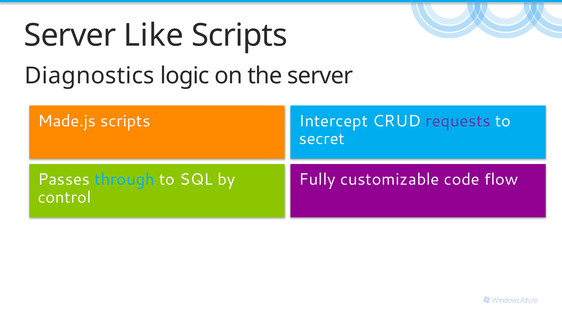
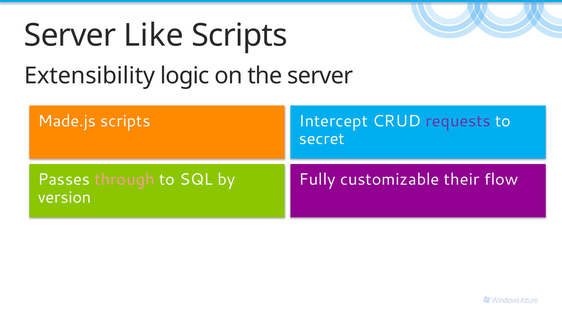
Diagnostics: Diagnostics -> Extensibility
through colour: light blue -> pink
code: code -> their
control: control -> version
